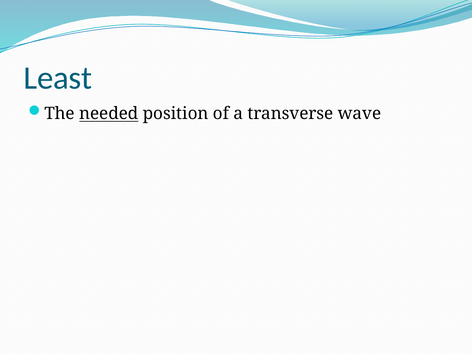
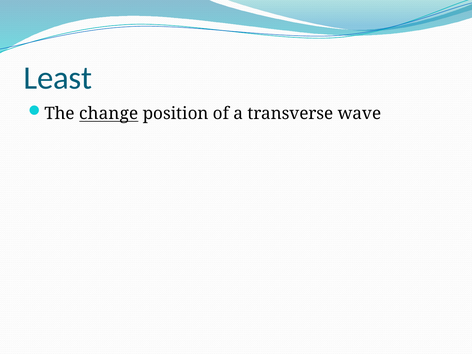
needed: needed -> change
